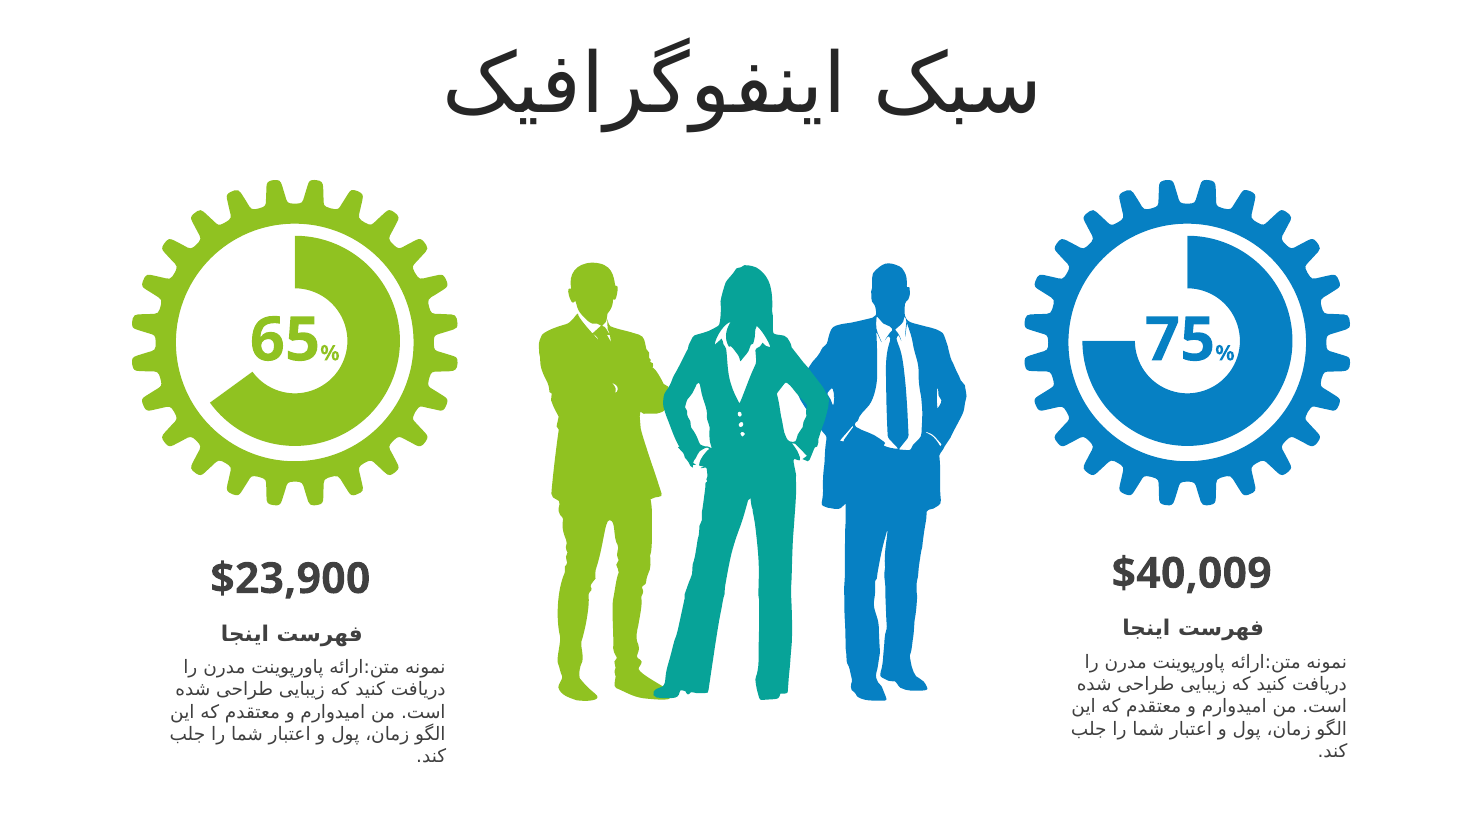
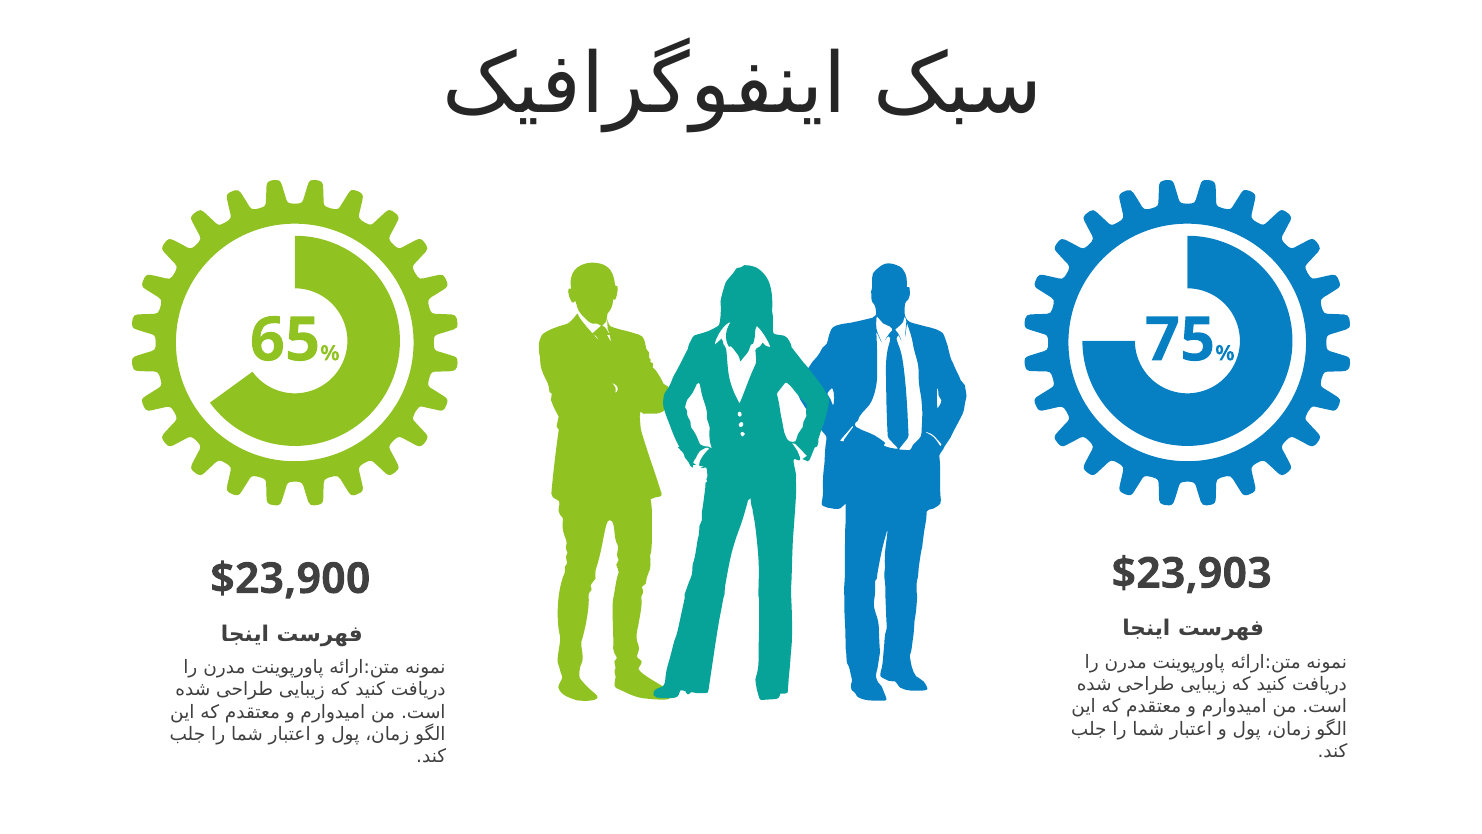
$40,009: $40,009 -> $23,903
